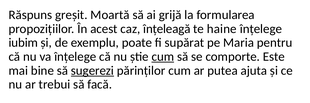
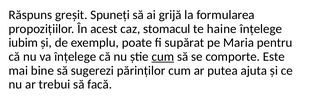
Moartă: Moartă -> Spuneți
înțeleagă: înțeleagă -> stomacul
sugerezi underline: present -> none
